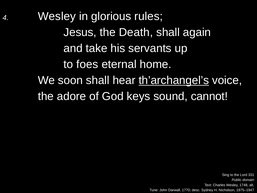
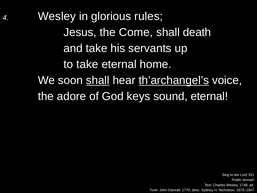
Death: Death -> Come
again: again -> death
to foes: foes -> take
shall at (98, 80) underline: none -> present
sound cannot: cannot -> eternal
